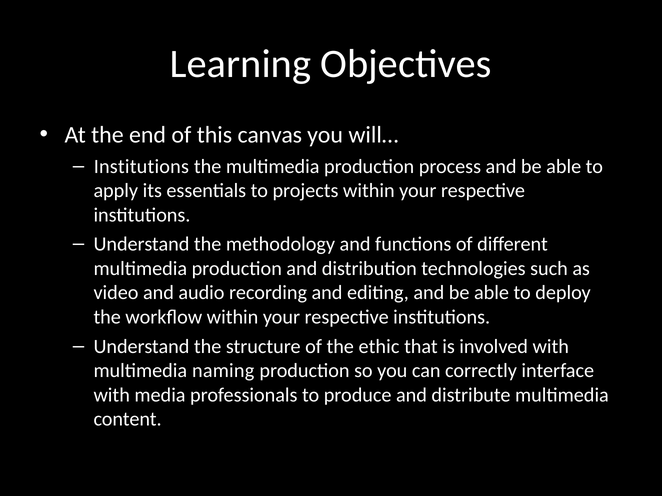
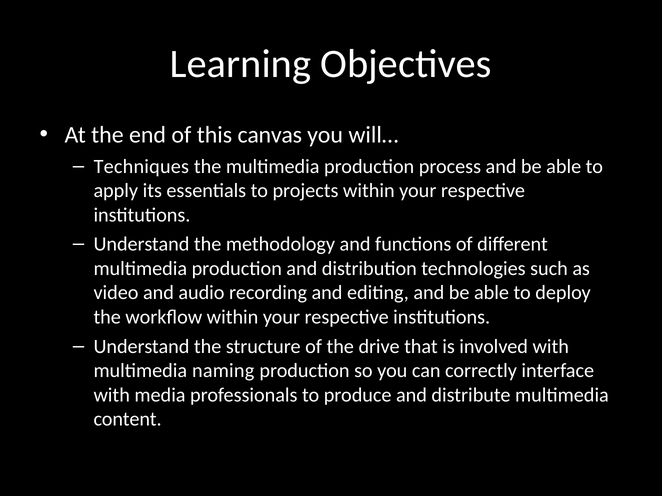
Institutions at (141, 167): Institutions -> Techniques
ethic: ethic -> drive
